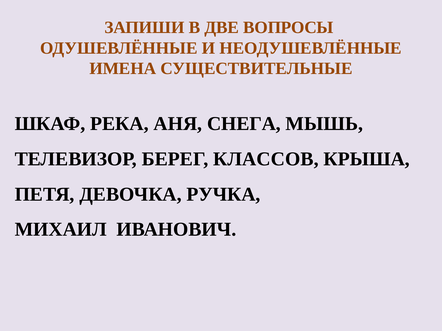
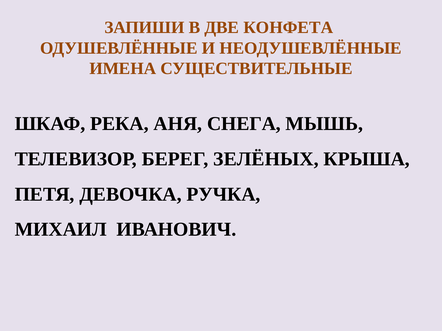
ВОПРОСЫ: ВОПРОСЫ -> КОНФЕТА
КЛАССОВ: КЛАССОВ -> ЗЕЛЁНЫХ
